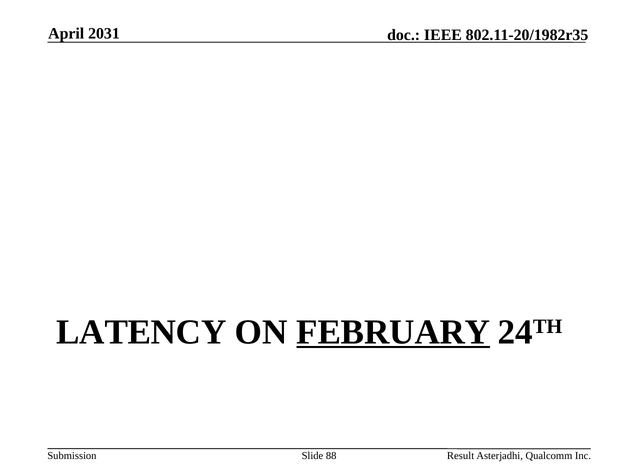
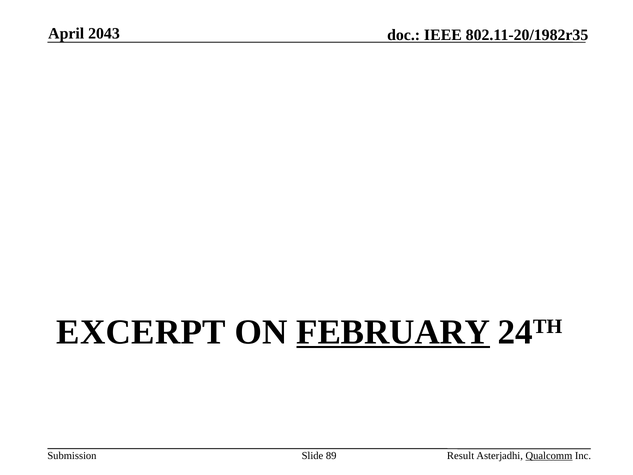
2031: 2031 -> 2043
LATENCY: LATENCY -> EXCERPT
88: 88 -> 89
Qualcomm underline: none -> present
